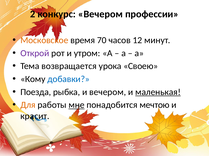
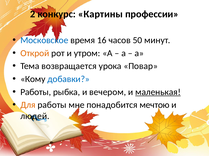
конкурс Вечером: Вечером -> Картины
Московское colour: orange -> blue
70: 70 -> 16
12: 12 -> 50
Открой colour: purple -> orange
Своею: Своею -> Повар
Поезда at (36, 92): Поезда -> Работы
мне underline: present -> none
красит: красит -> людей
